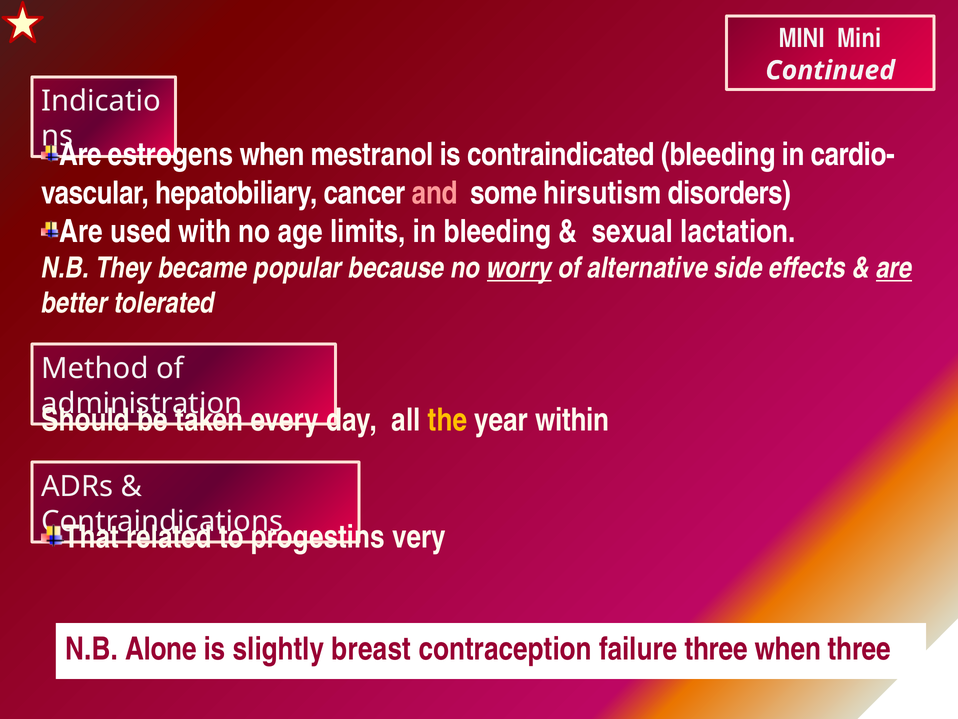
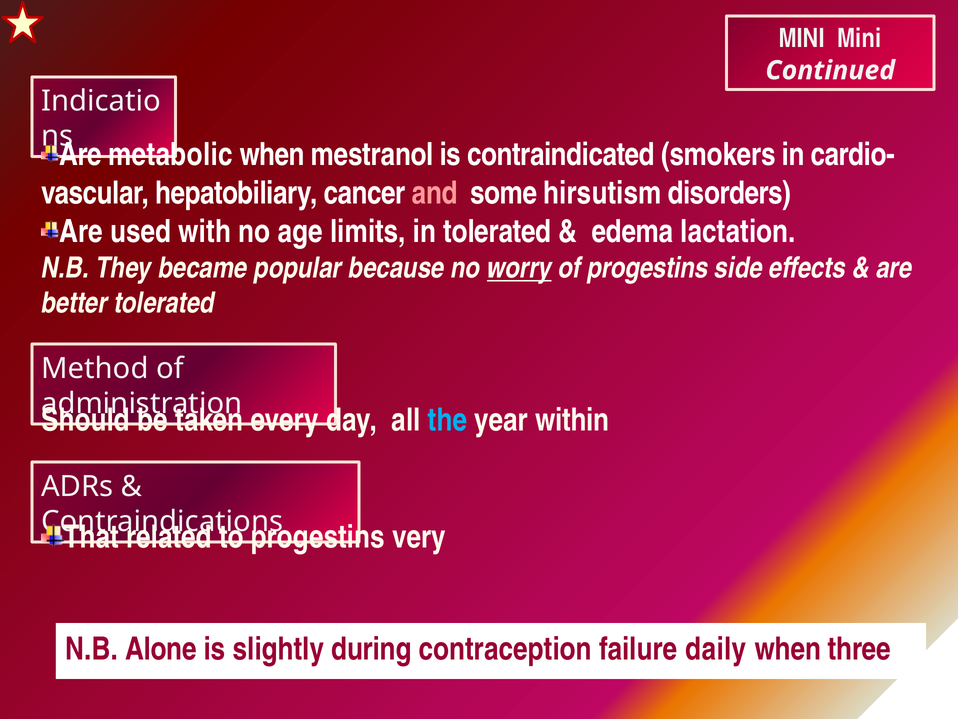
estrogens: estrogens -> metabolic
contraindicated bleeding: bleeding -> smokers
in bleeding: bleeding -> tolerated
sexual: sexual -> edema
of alternative: alternative -> progestins
are at (894, 268) underline: present -> none
the colour: yellow -> light blue
breast: breast -> during
failure three: three -> daily
